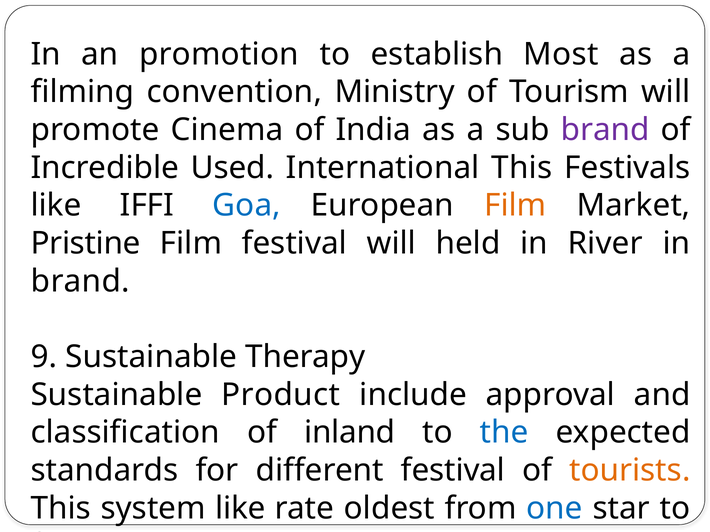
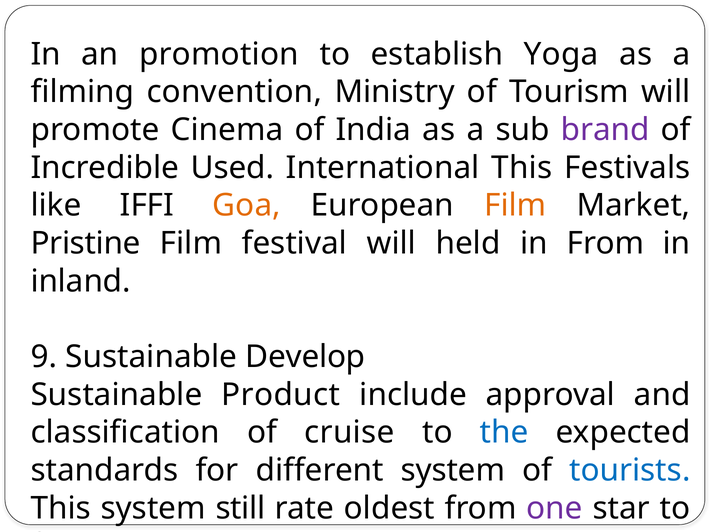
Most: Most -> Yoga
Goa colour: blue -> orange
in River: River -> From
brand at (80, 281): brand -> inland
Therapy: Therapy -> Develop
inland: inland -> cruise
different festival: festival -> system
tourists colour: orange -> blue
system like: like -> still
one colour: blue -> purple
